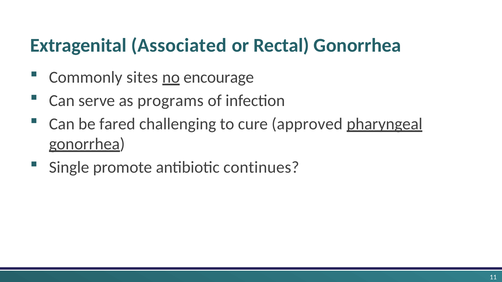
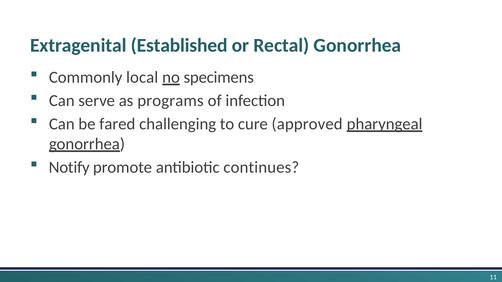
Associated: Associated -> Established
sites: sites -> local
encourage: encourage -> specimens
Single: Single -> Notify
